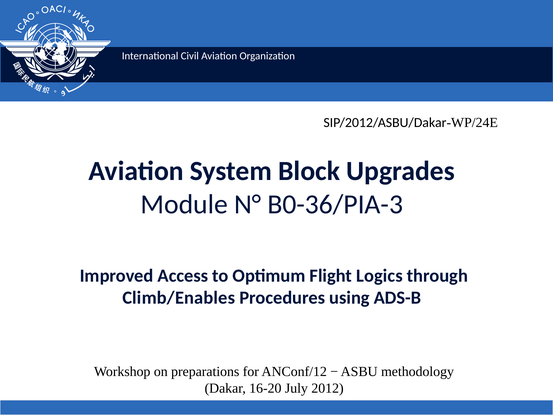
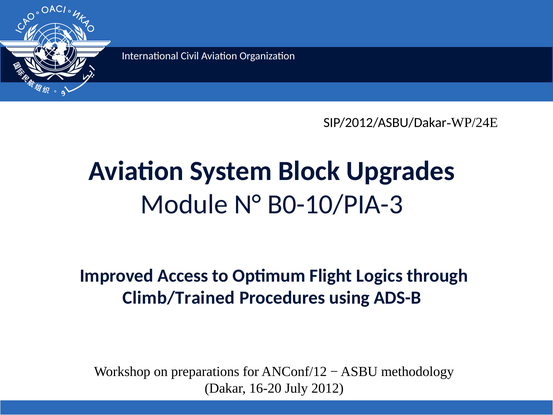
B0-36/PIA-3: B0-36/PIA-3 -> B0-10/PIA-3
Climb/Enables: Climb/Enables -> Climb/Trained
